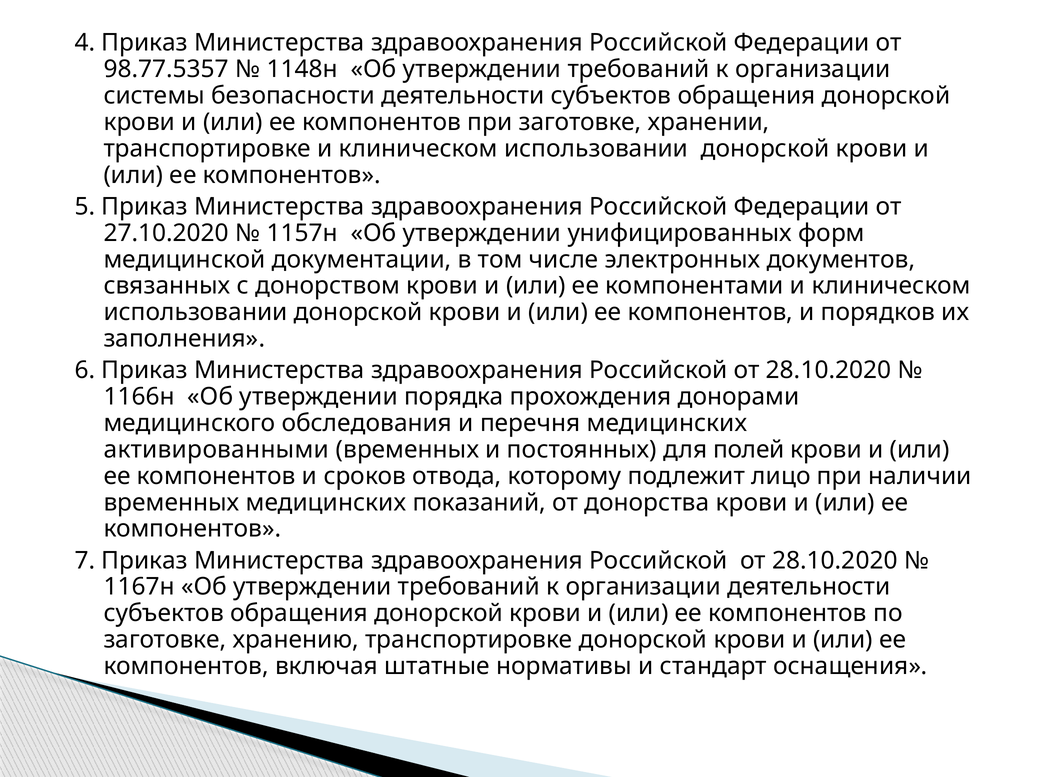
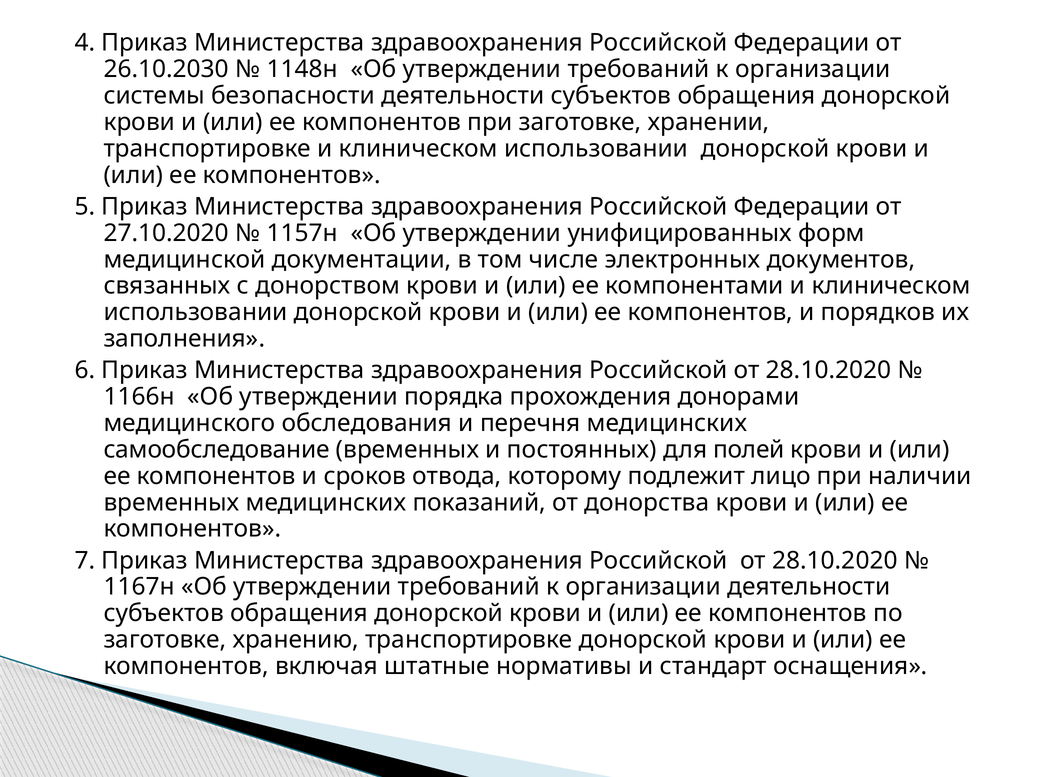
98.77.5357: 98.77.5357 -> 26.10.2030
активированными: активированными -> самообследование
